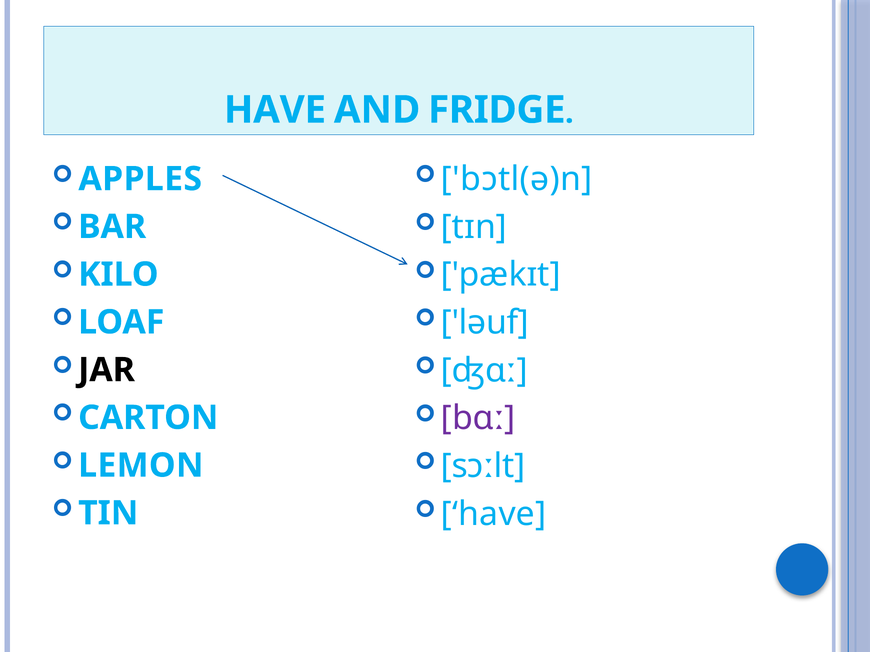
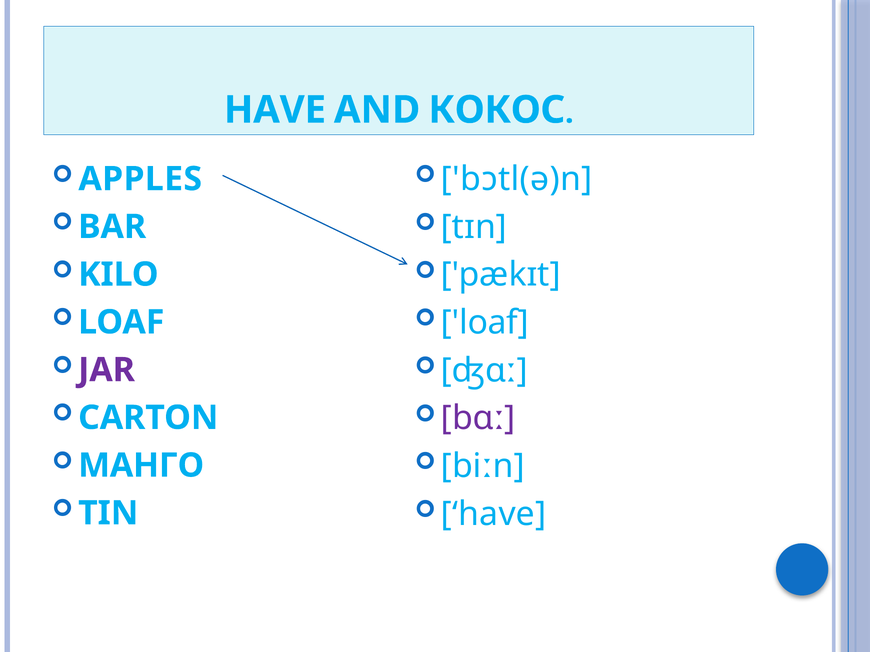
FRIDGE: FRIDGE -> КОКОС
ləuf at (485, 323): ləuf -> loaf
JAR colour: black -> purple
LEMON: LEMON -> МАНГО
sɔːlt: sɔːlt -> biːn
